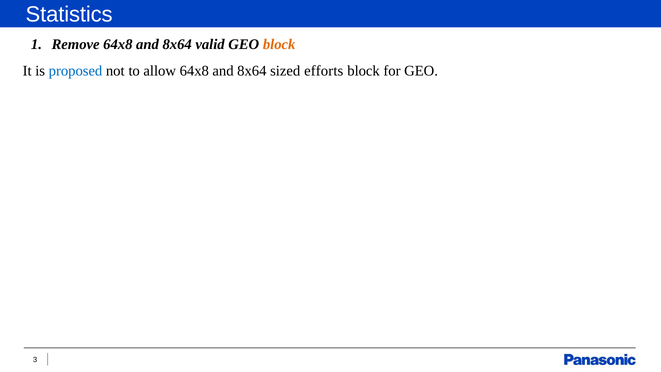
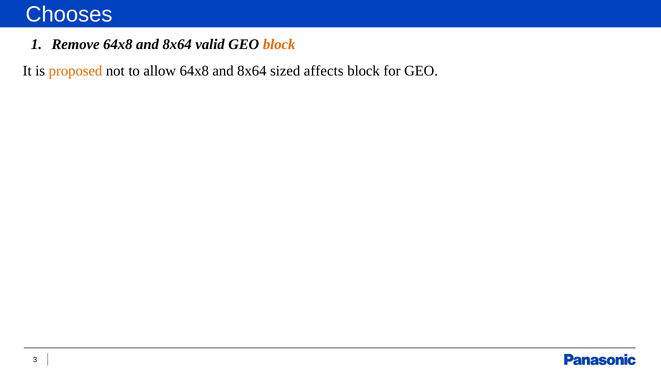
Statistics: Statistics -> Chooses
proposed colour: blue -> orange
efforts: efforts -> affects
